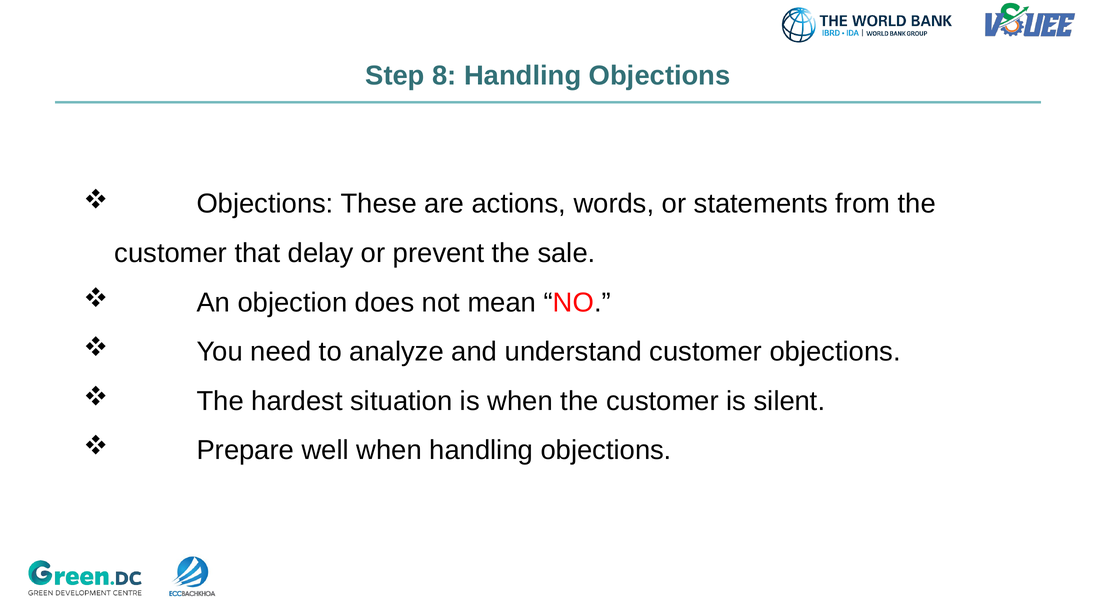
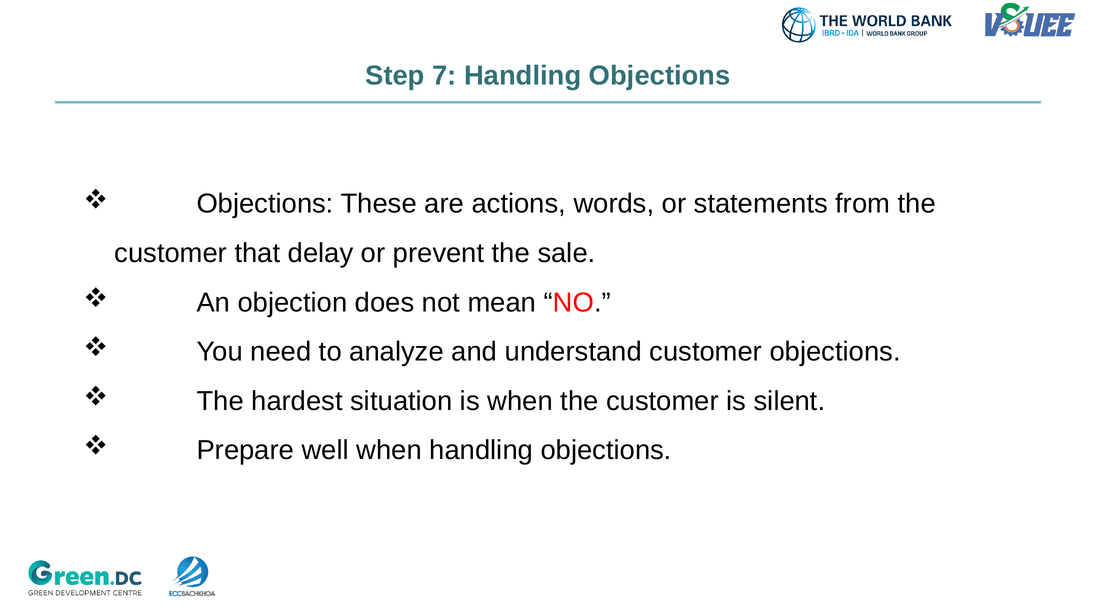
8: 8 -> 7
